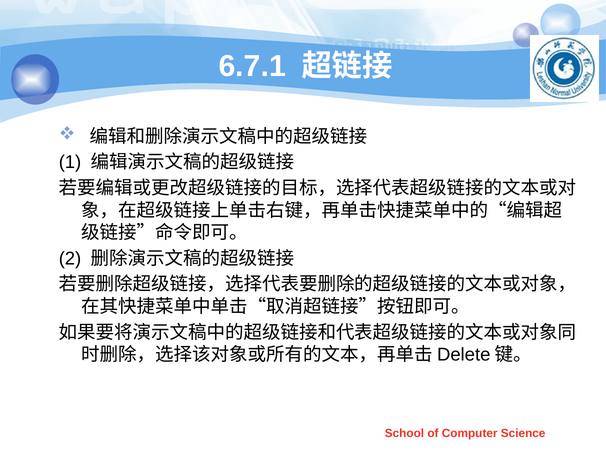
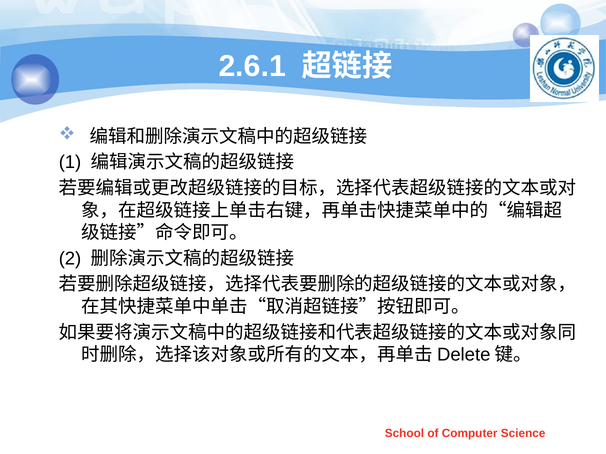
6.7.1: 6.7.1 -> 2.6.1
